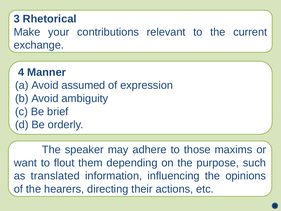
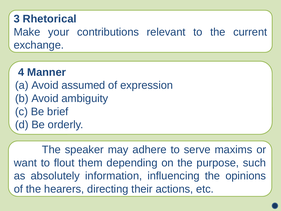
those: those -> serve
translated: translated -> absolutely
